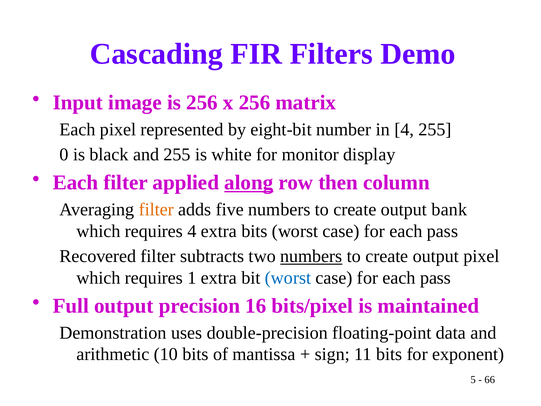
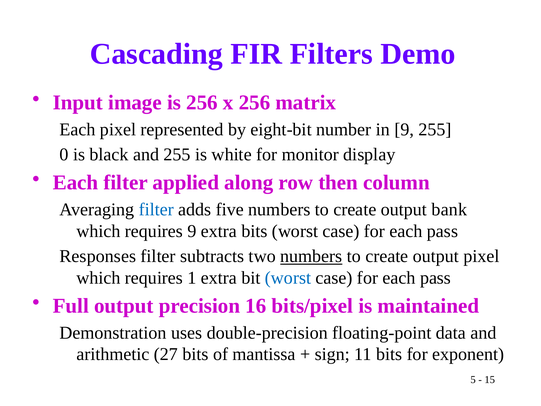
in 4: 4 -> 9
along underline: present -> none
filter at (156, 209) colour: orange -> blue
requires 4: 4 -> 9
Recovered: Recovered -> Responses
10: 10 -> 27
66: 66 -> 15
